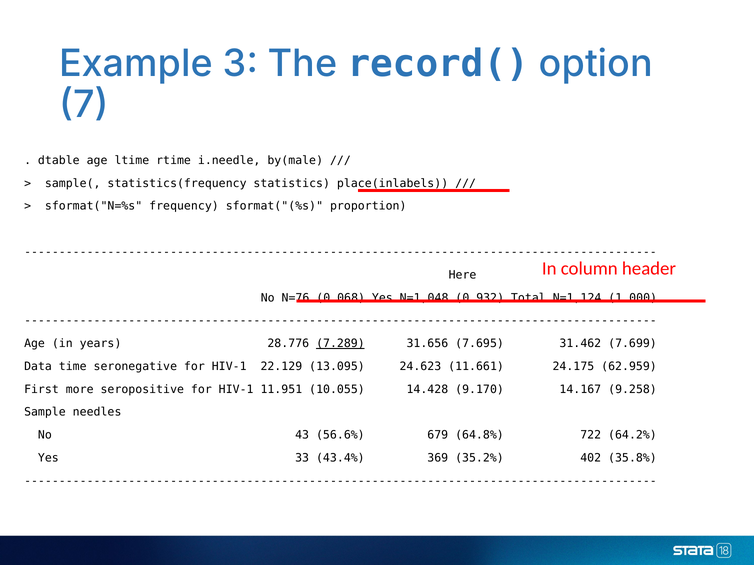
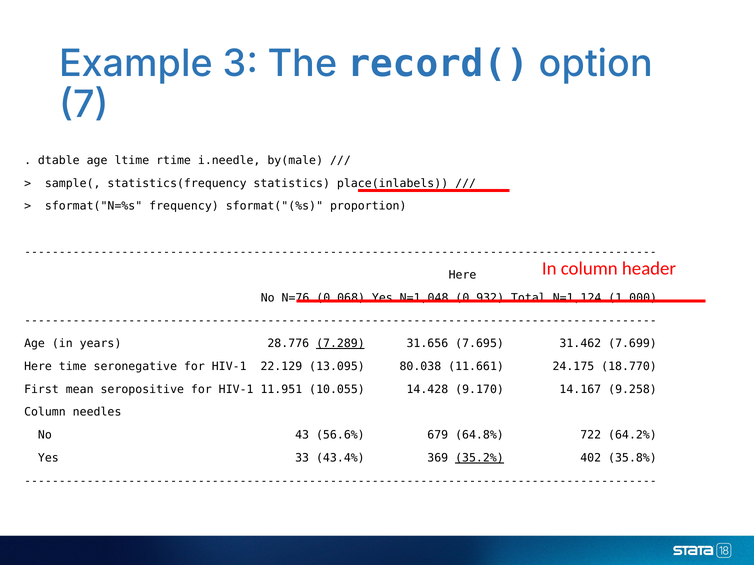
Data at (38, 367): Data -> Here
24.623: 24.623 -> 80.038
62.959: 62.959 -> 18.770
more: more -> mean
Sample at (45, 413): Sample -> Column
35.2% underline: none -> present
